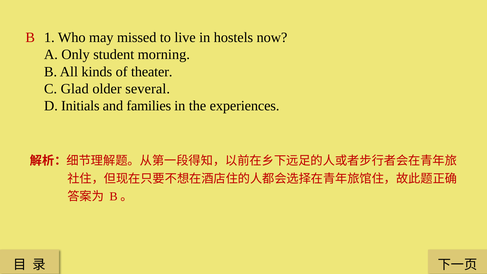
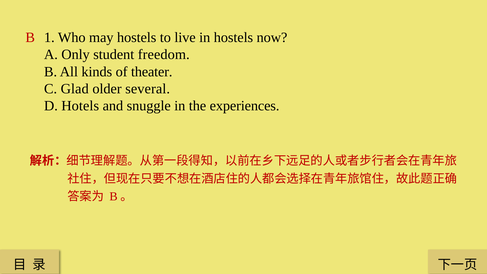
may missed: missed -> hostels
morning: morning -> freedom
Initials: Initials -> Hotels
families: families -> snuggle
